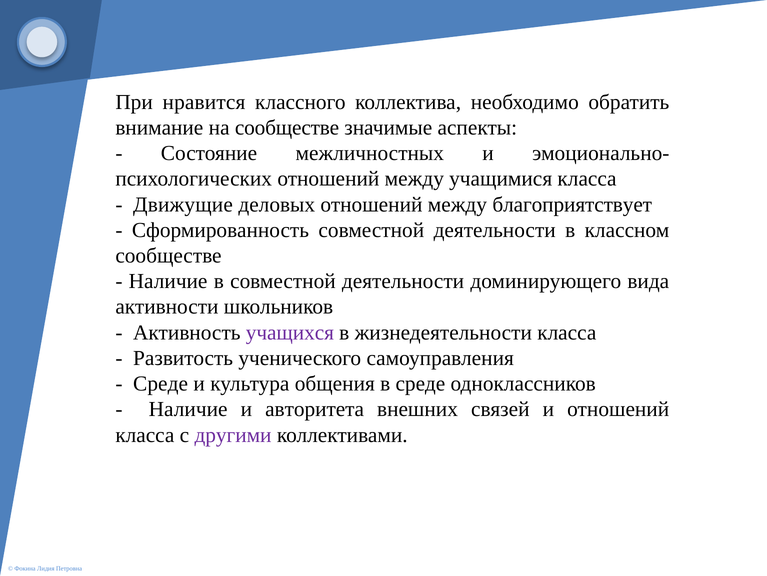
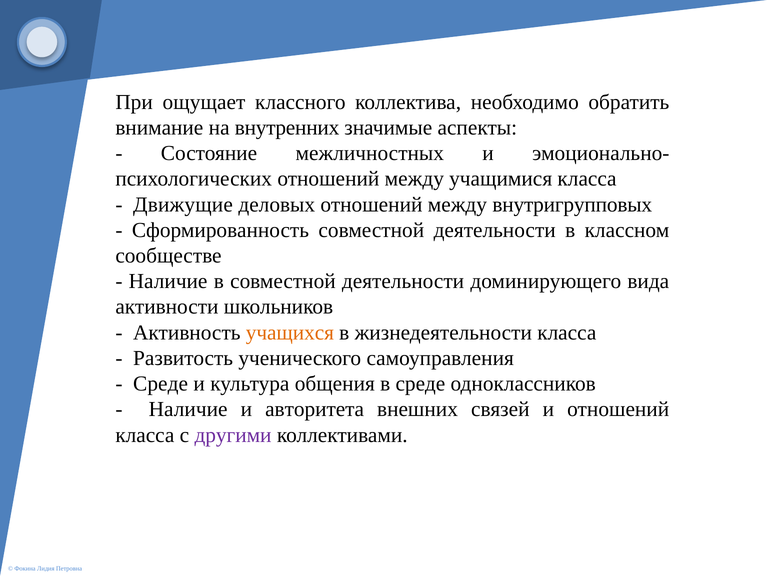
нравится: нравится -> ощущает
на сообществе: сообществе -> внутренних
благоприятствует: благоприятствует -> внутригрупповых
учащихся colour: purple -> orange
